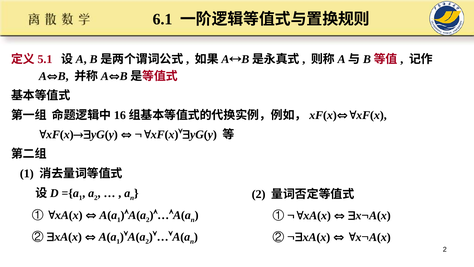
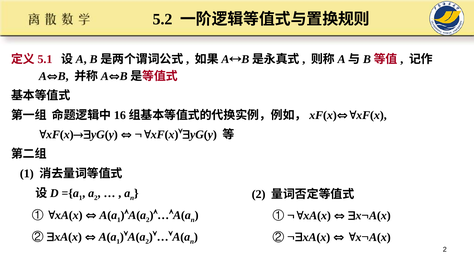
6.1: 6.1 -> 5.2
